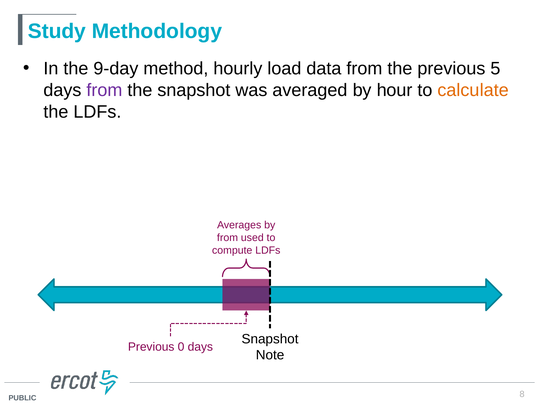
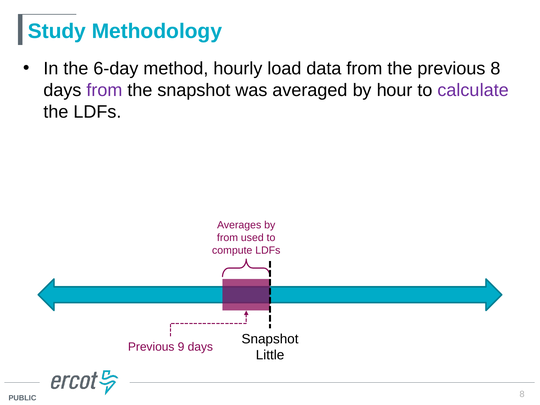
9-day: 9-day -> 6-day
previous 5: 5 -> 8
calculate colour: orange -> purple
0: 0 -> 9
Note: Note -> Little
